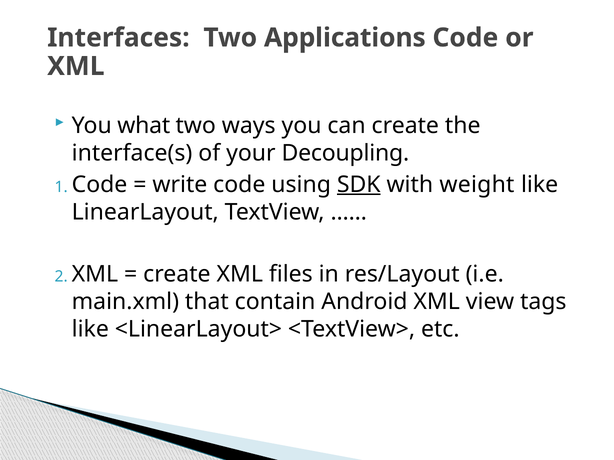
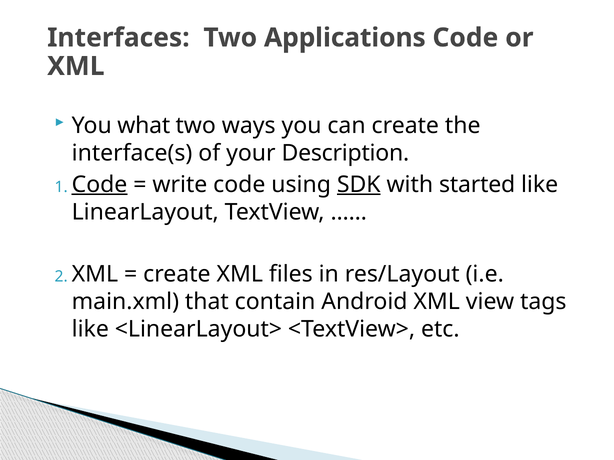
Decoupling: Decoupling -> Description
Code at (100, 185) underline: none -> present
weight: weight -> started
